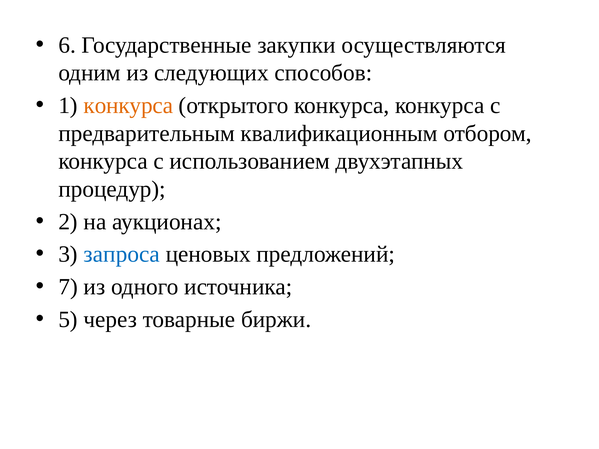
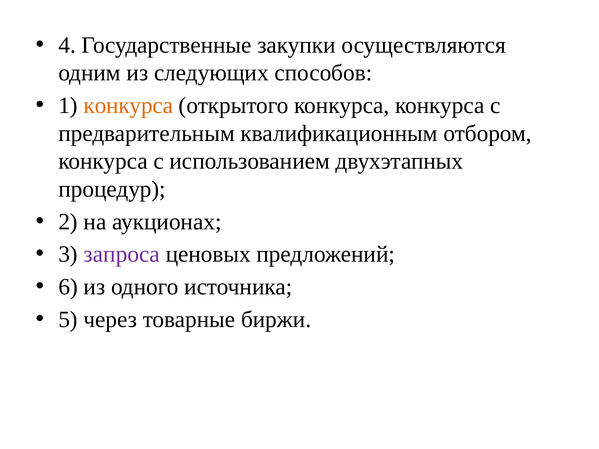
6: 6 -> 4
запроса colour: blue -> purple
7: 7 -> 6
